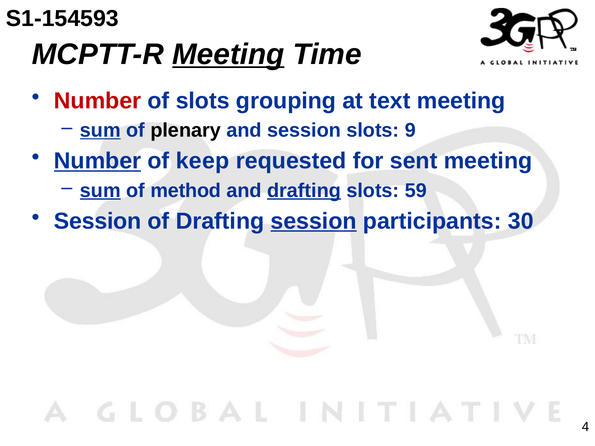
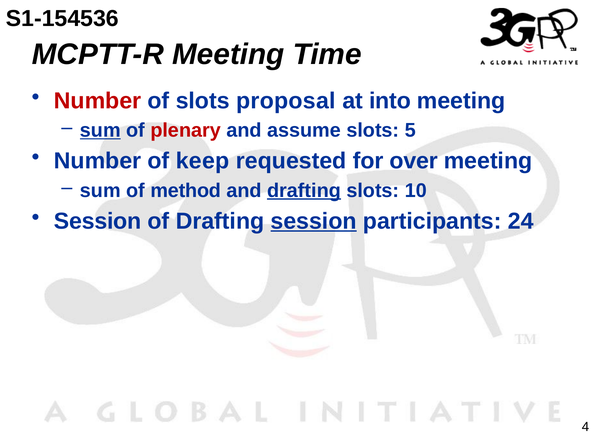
S1-154593: S1-154593 -> S1-154536
Meeting at (228, 54) underline: present -> none
grouping: grouping -> proposal
text: text -> into
plenary colour: black -> red
and session: session -> assume
9: 9 -> 5
Number at (98, 161) underline: present -> none
sent: sent -> over
sum at (100, 191) underline: present -> none
59: 59 -> 10
30: 30 -> 24
